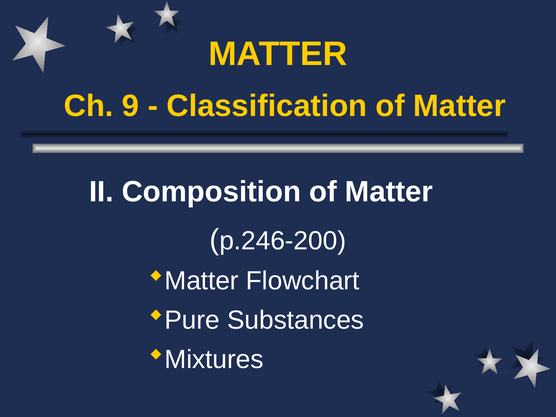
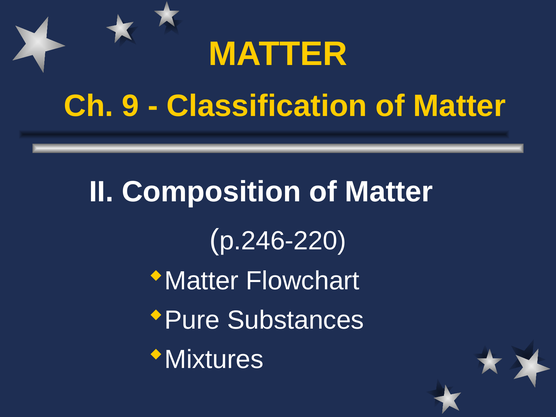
p.246-200: p.246-200 -> p.246-220
